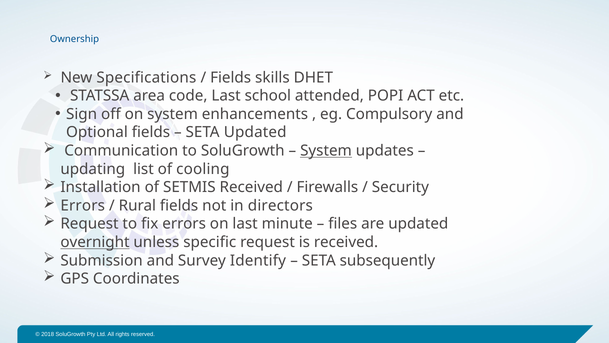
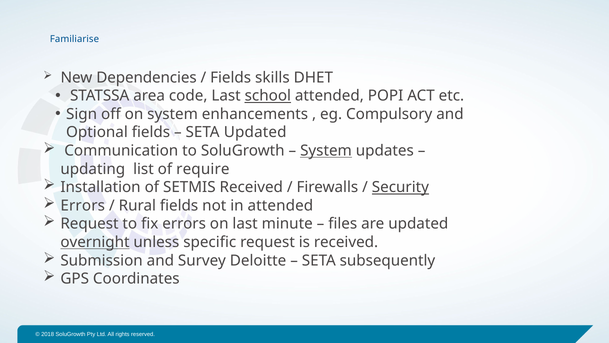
Ownership: Ownership -> Familiarise
Specifications: Specifications -> Dependencies
school underline: none -> present
cooling: cooling -> require
Security underline: none -> present
in directors: directors -> attended
Identify: Identify -> Deloitte
